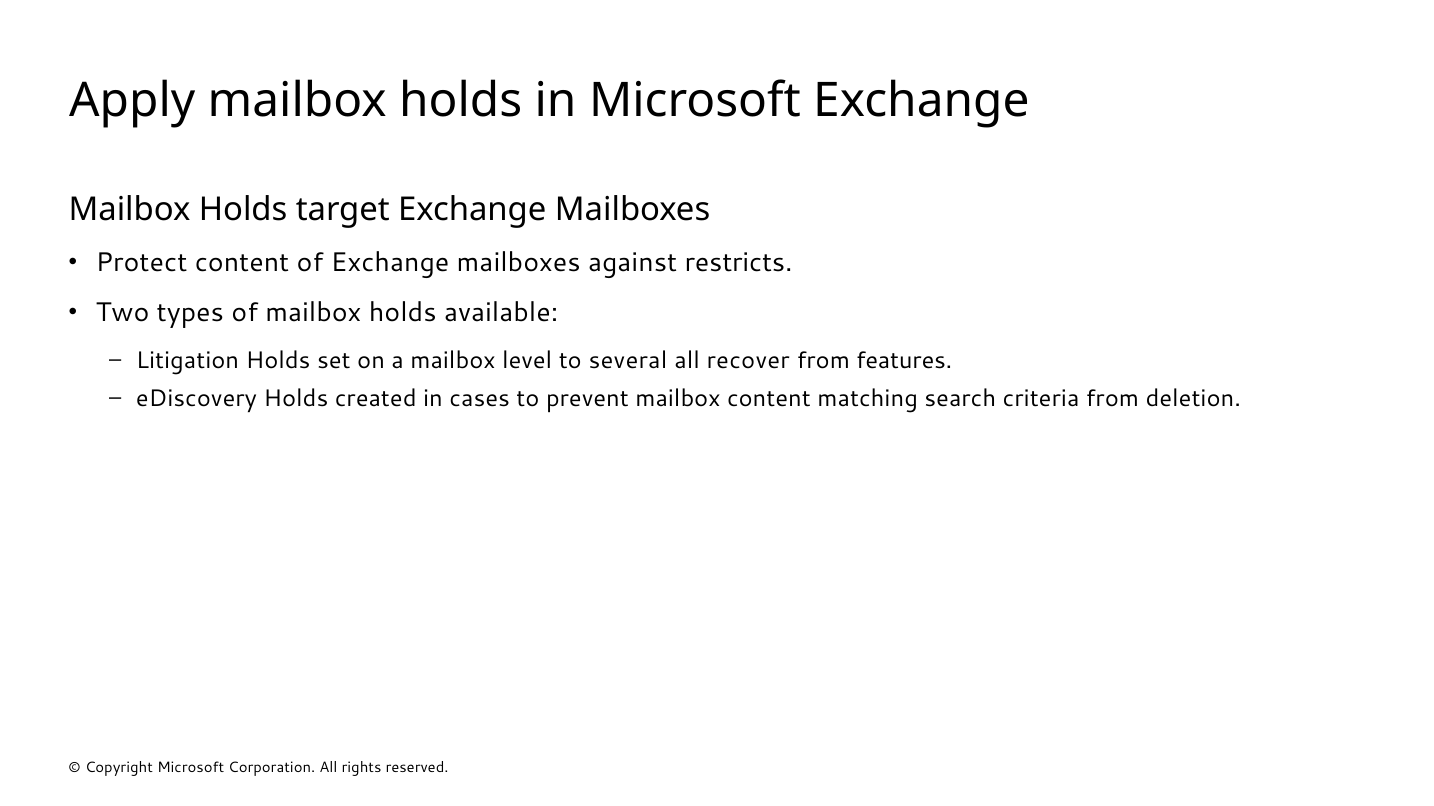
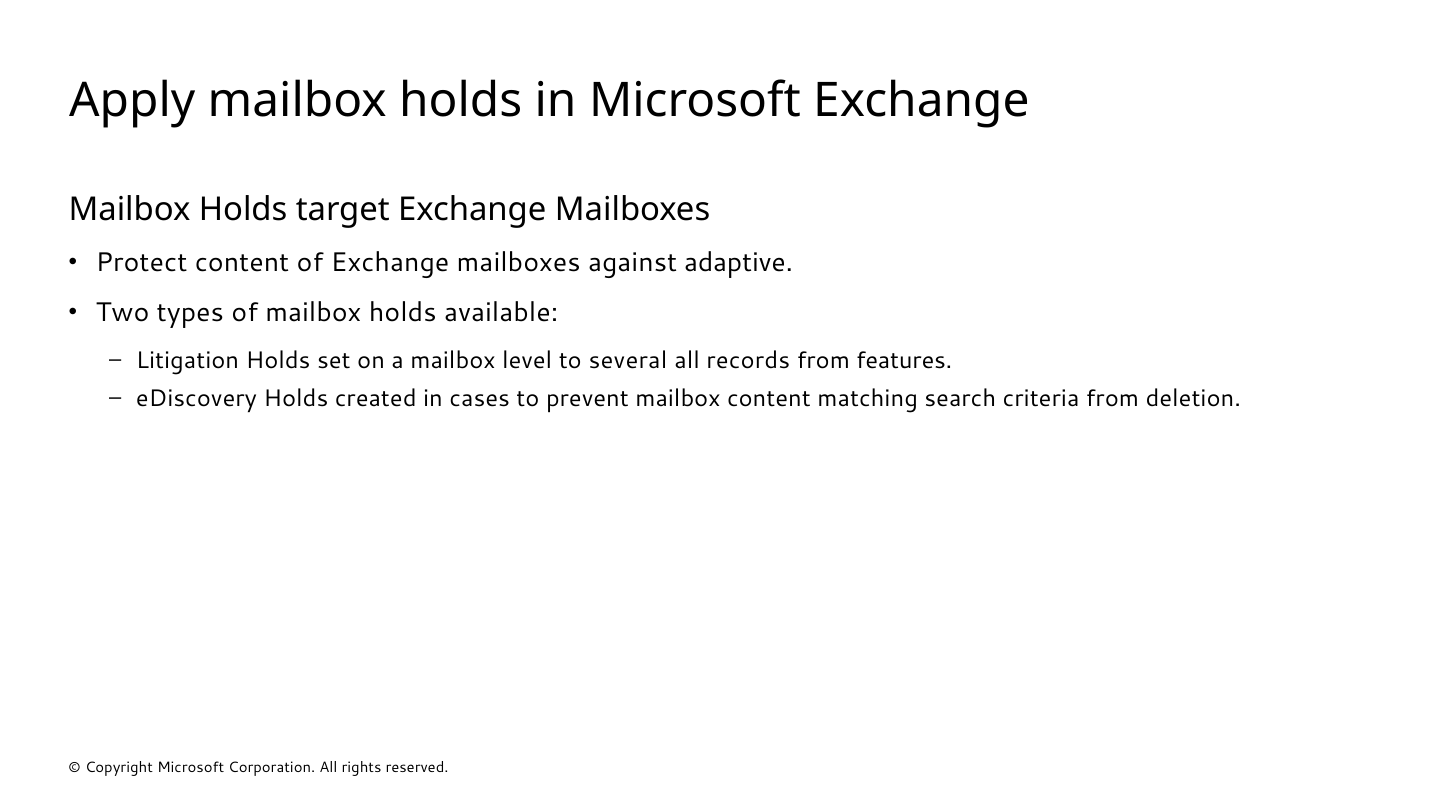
restricts: restricts -> adaptive
recover: recover -> records
